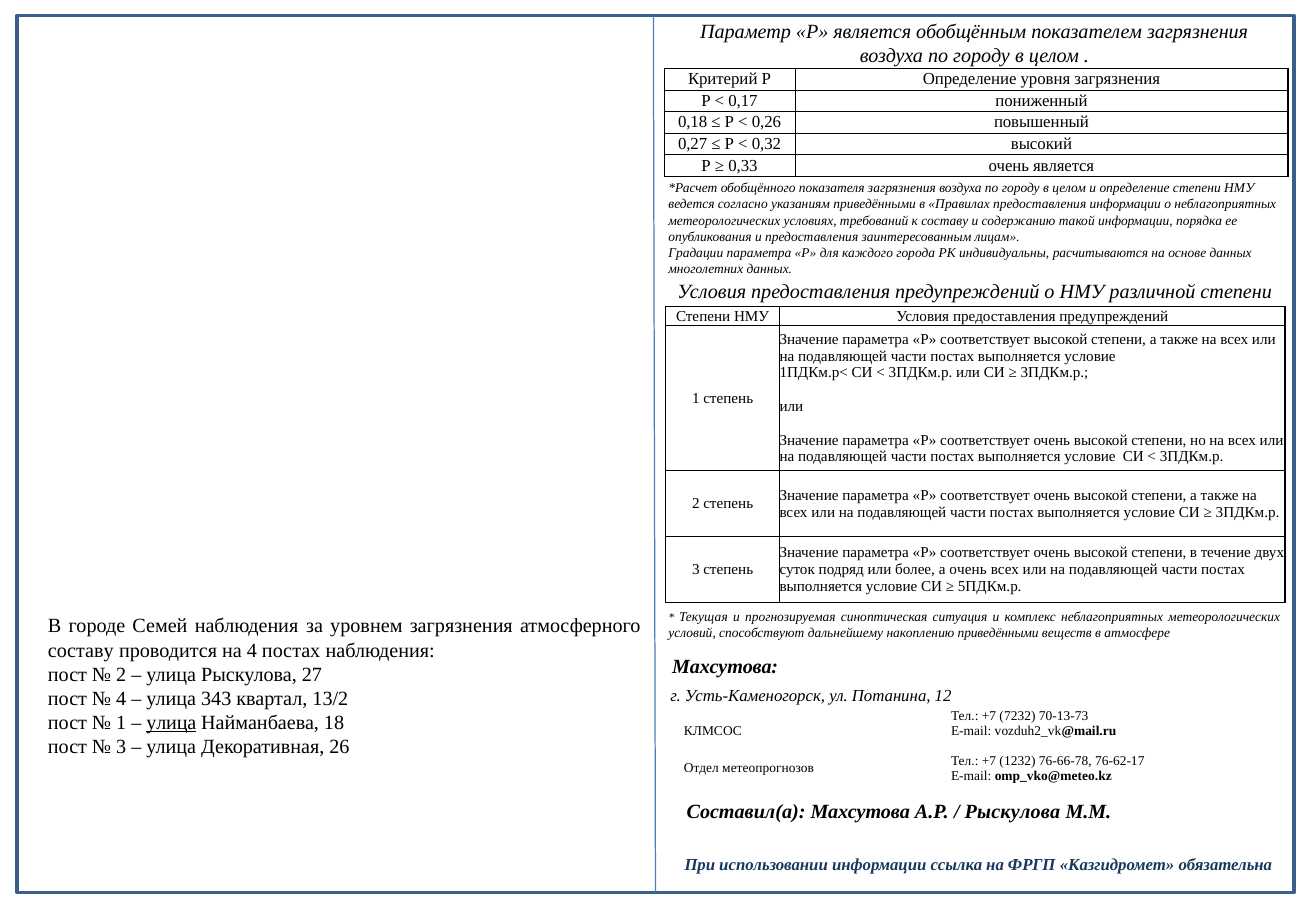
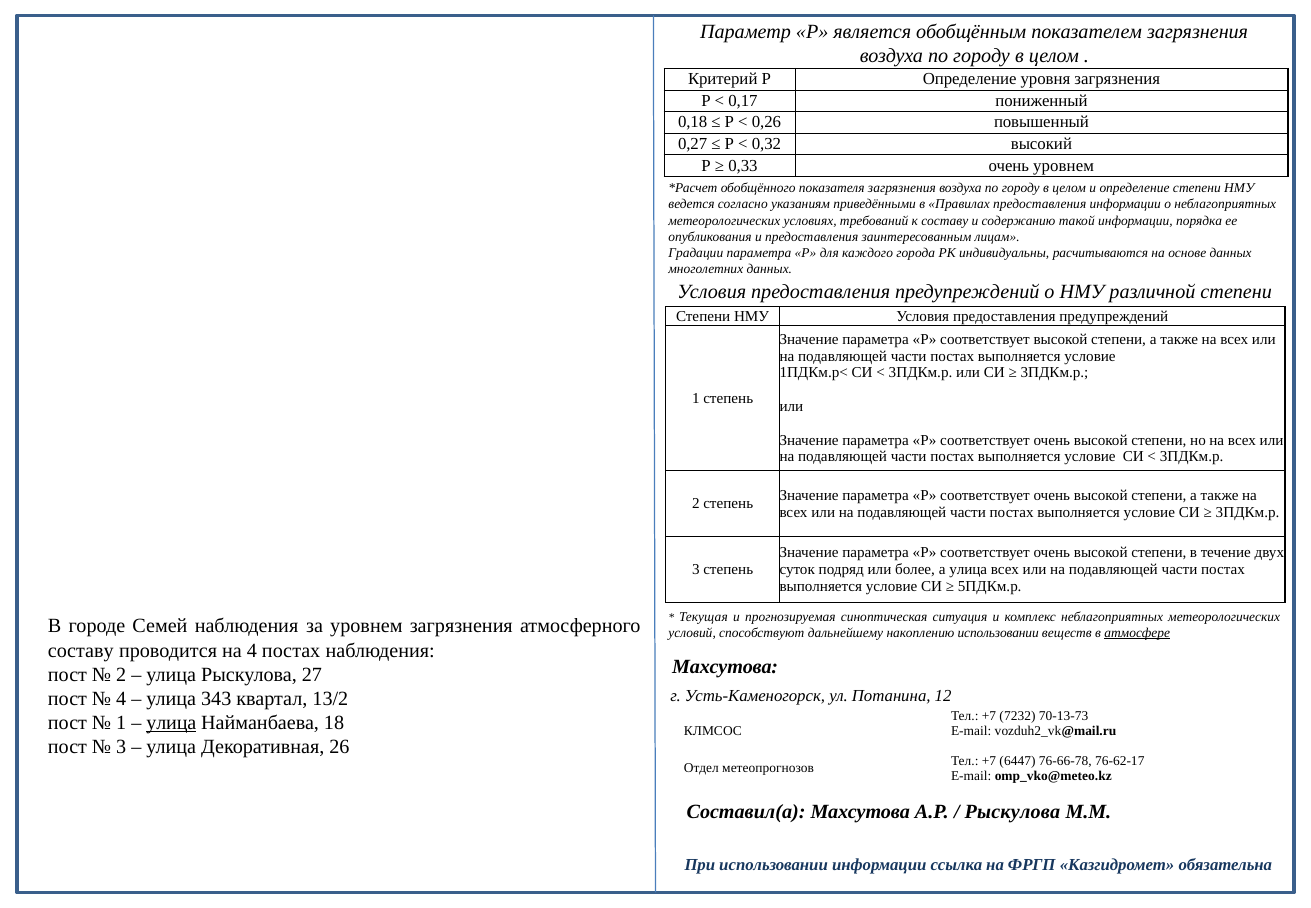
очень является: является -> уровнем
а очень: очень -> улица
накоплению приведёнными: приведёнными -> использовании
атмосфере underline: none -> present
1232: 1232 -> 6447
